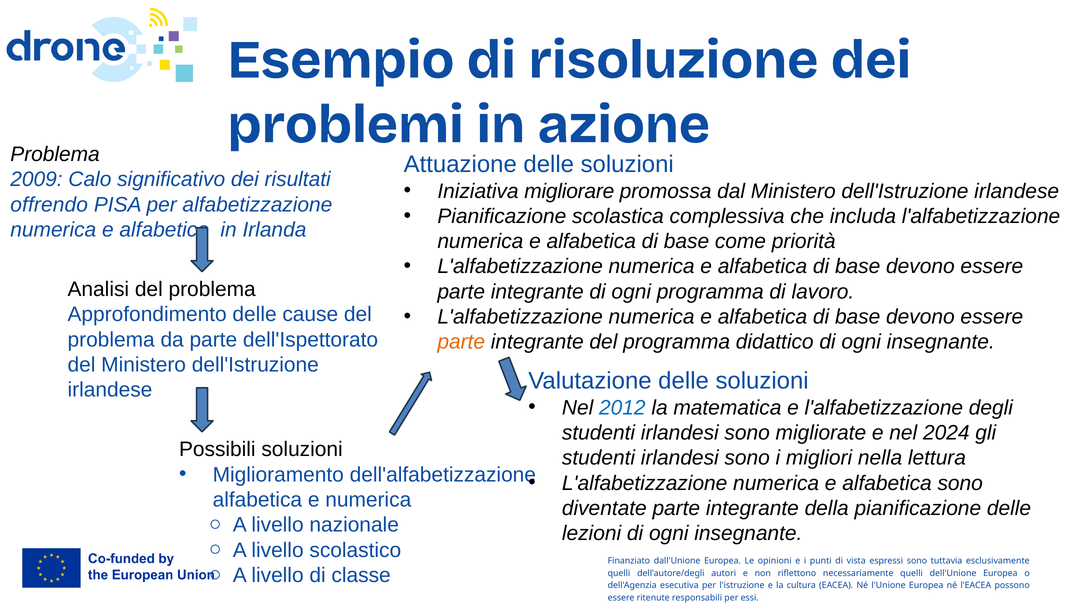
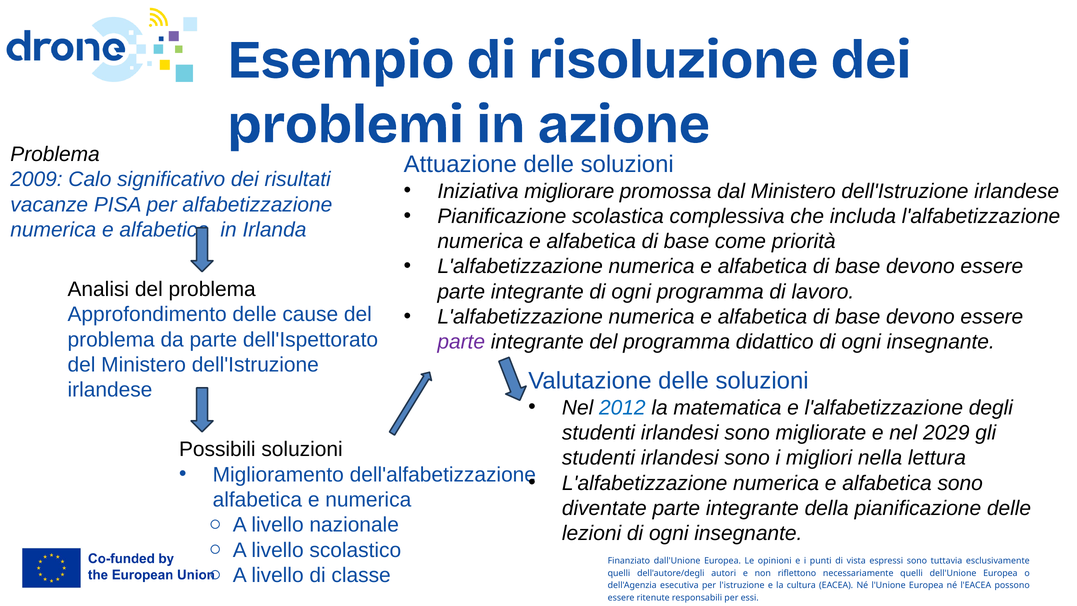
offrendo: offrendo -> vacanze
parte at (461, 342) colour: orange -> purple
2024: 2024 -> 2029
